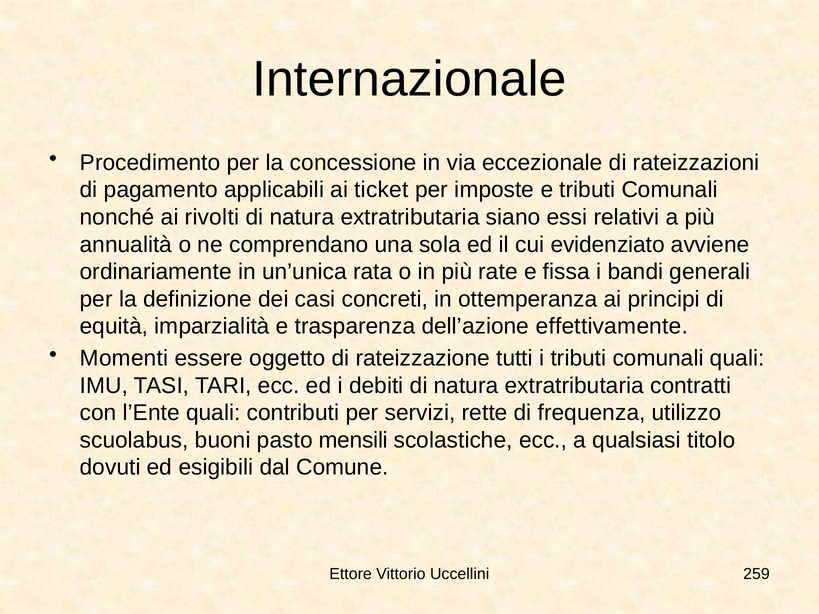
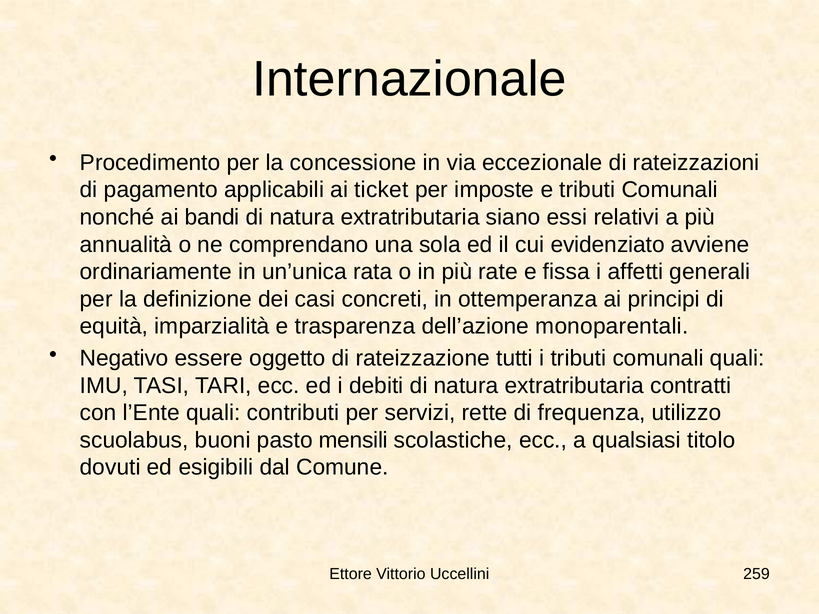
rivolti: rivolti -> bandi
bandi: bandi -> affetti
effettivamente: effettivamente -> monoparentali
Momenti: Momenti -> Negativo
